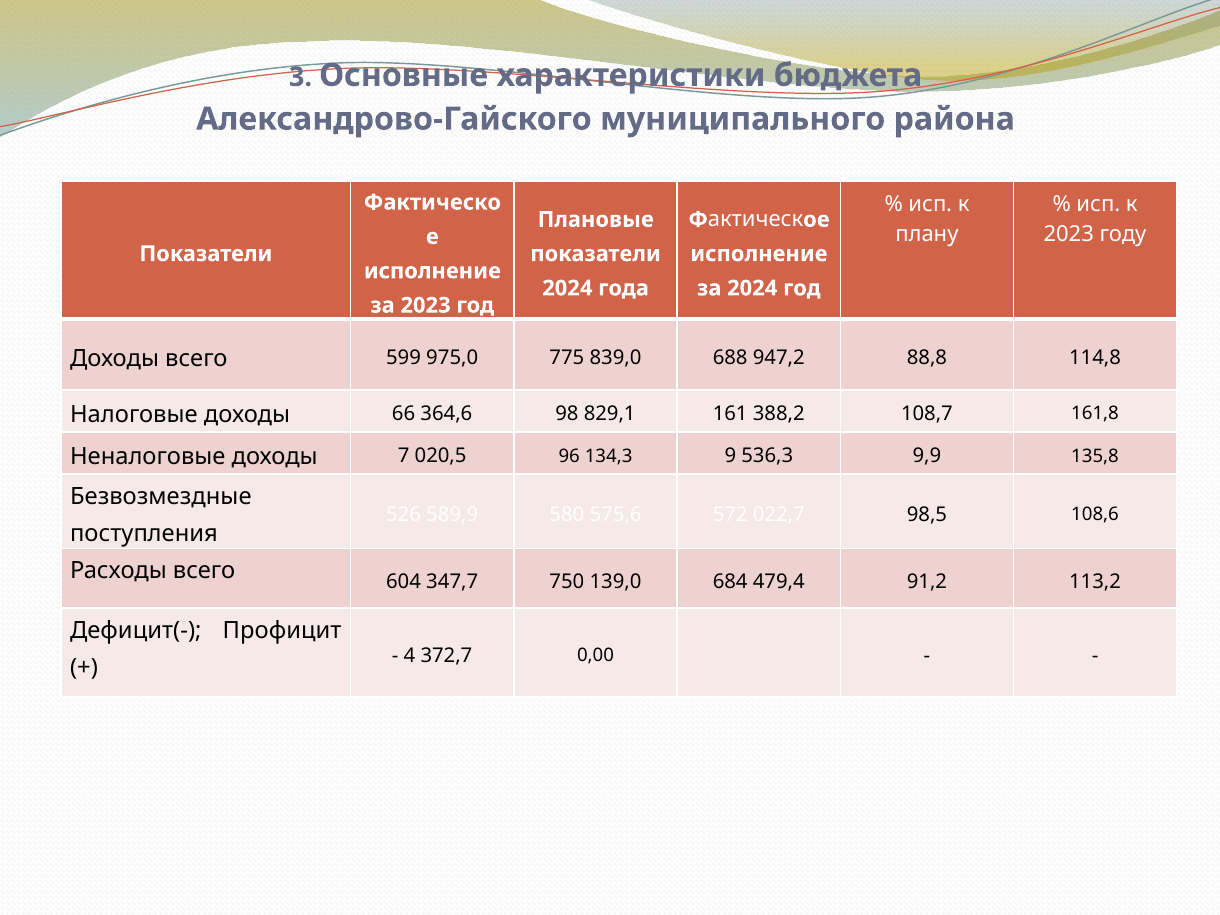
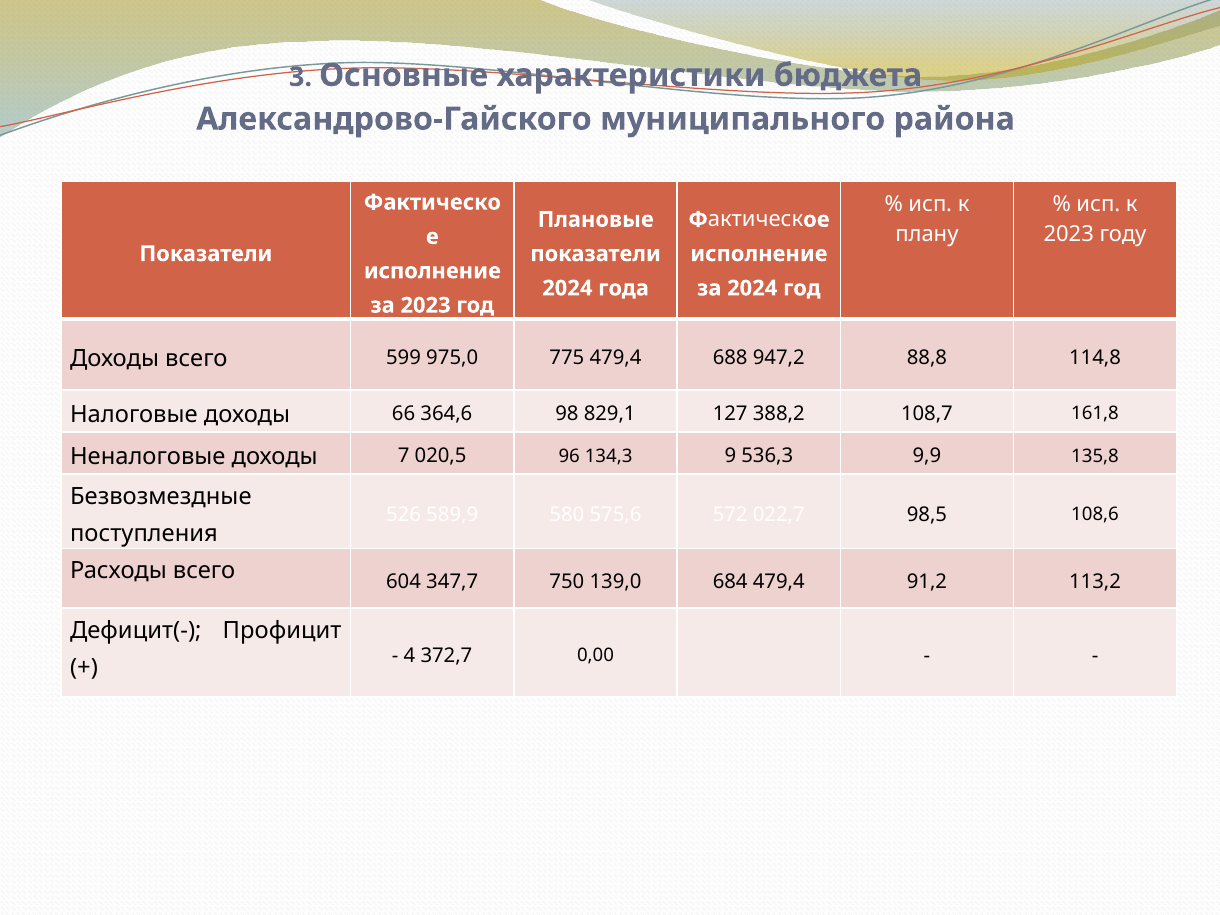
775 839,0: 839,0 -> 479,4
161: 161 -> 127
